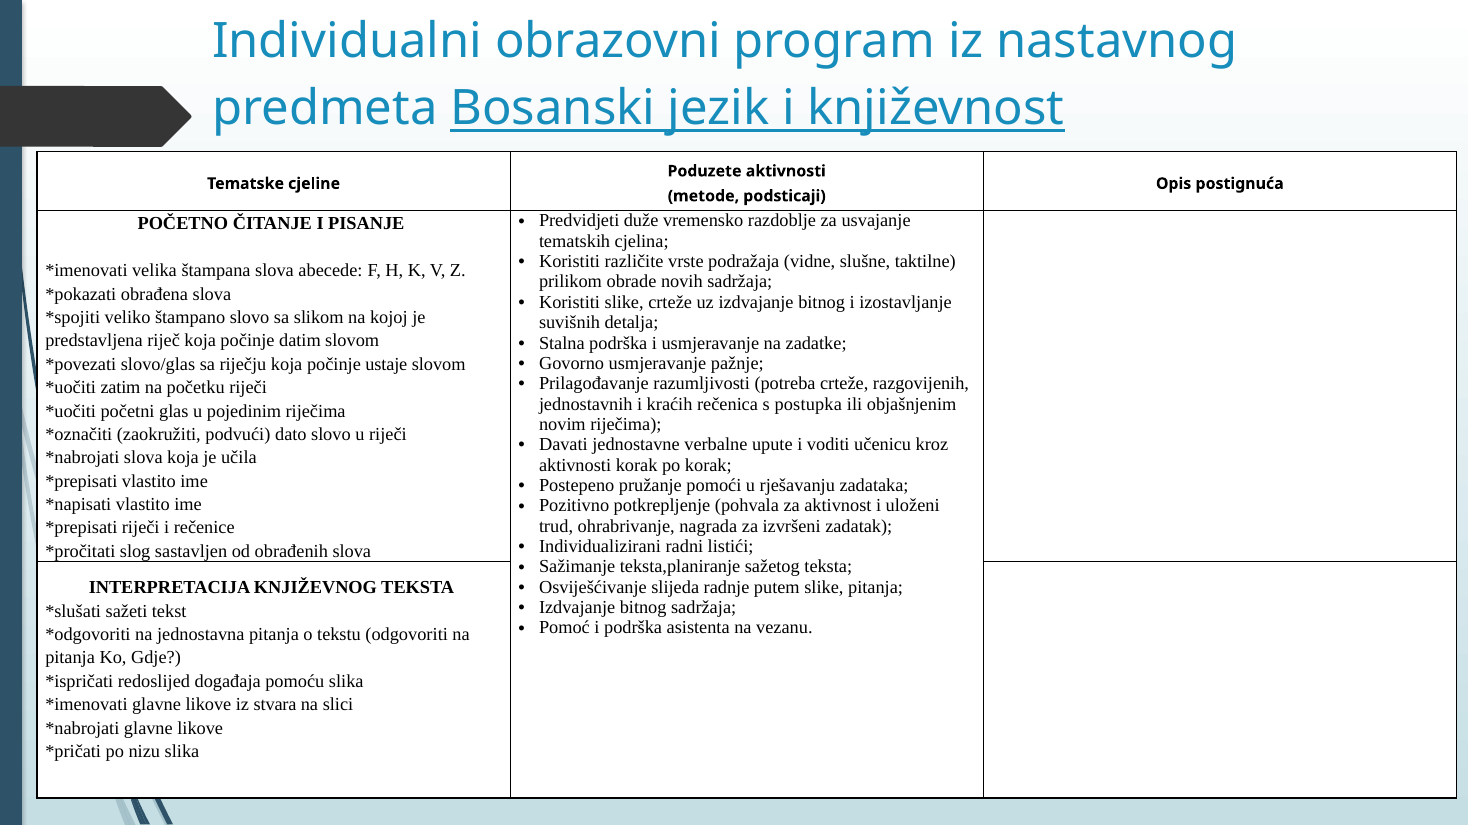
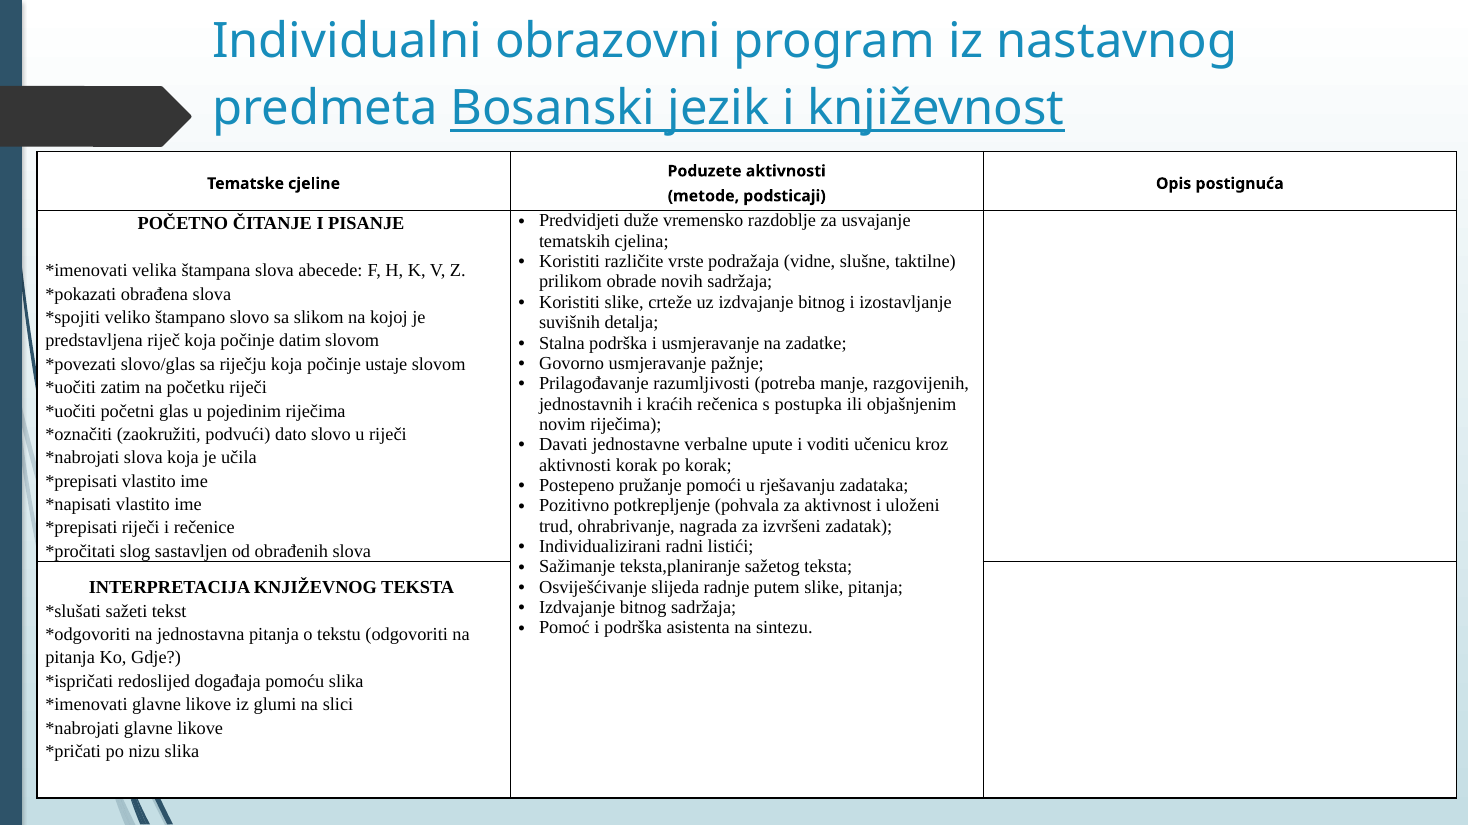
potreba crteže: crteže -> manje
vezanu: vezanu -> sintezu
stvara: stvara -> glumi
